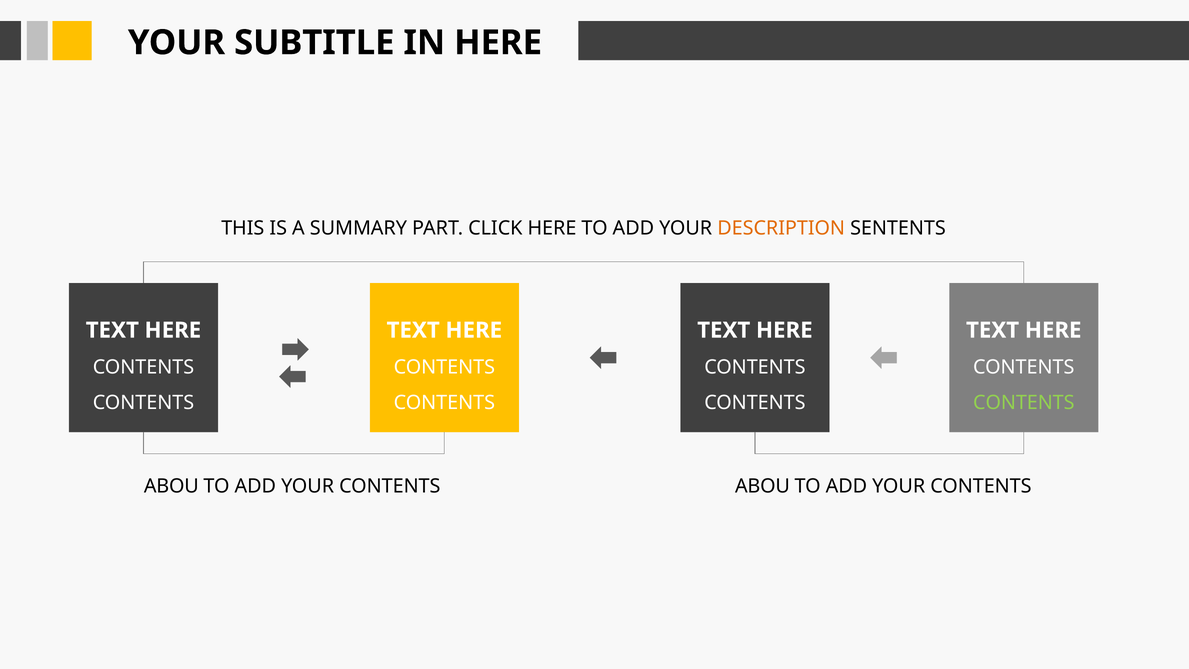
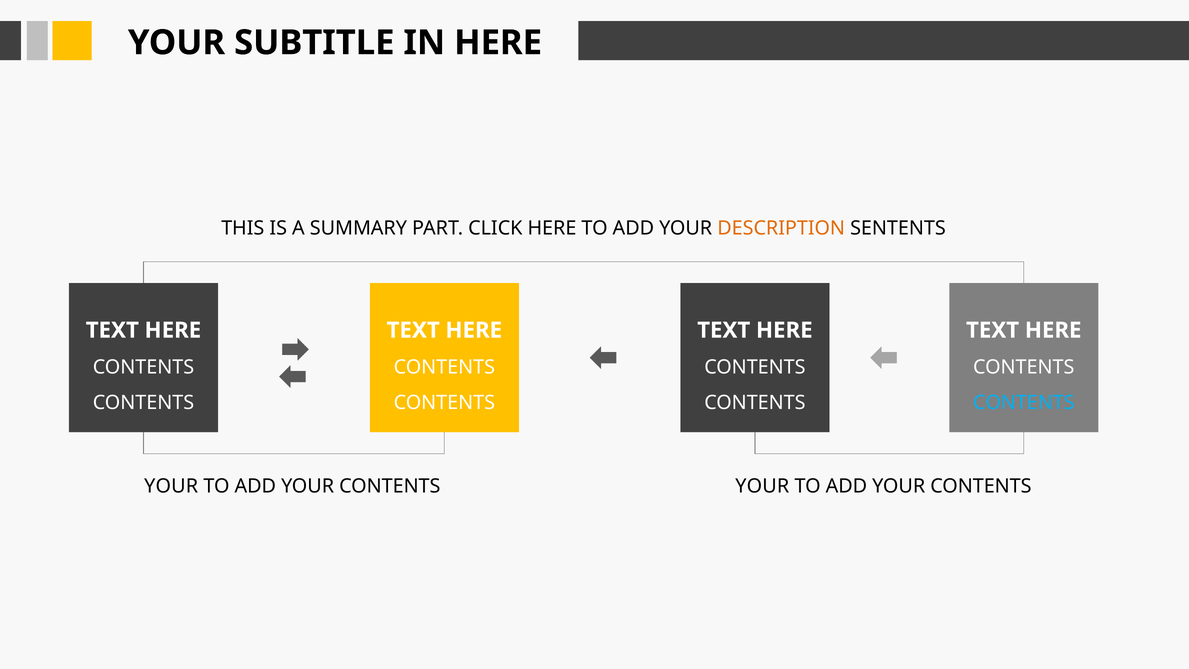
CONTENTS at (1024, 403) colour: light green -> light blue
ABOU at (171, 486): ABOU -> YOUR
CONTENTS ABOU: ABOU -> YOUR
